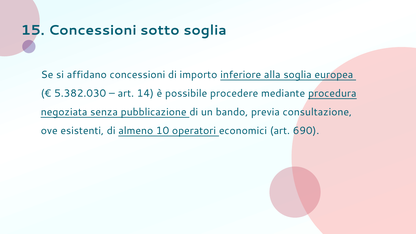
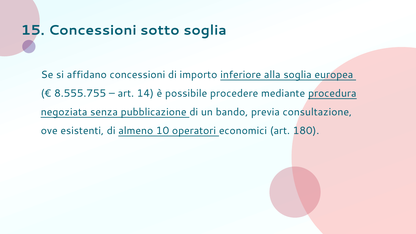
5.382.030: 5.382.030 -> 8.555.755
690: 690 -> 180
